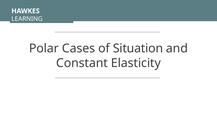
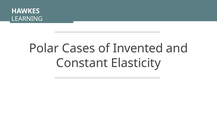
Situation: Situation -> Invented
